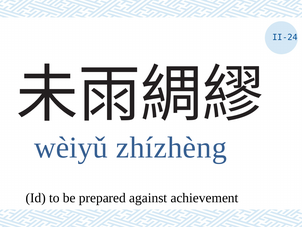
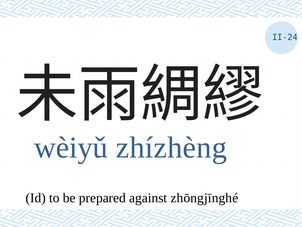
achievement: achievement -> zhōngjīnghé
